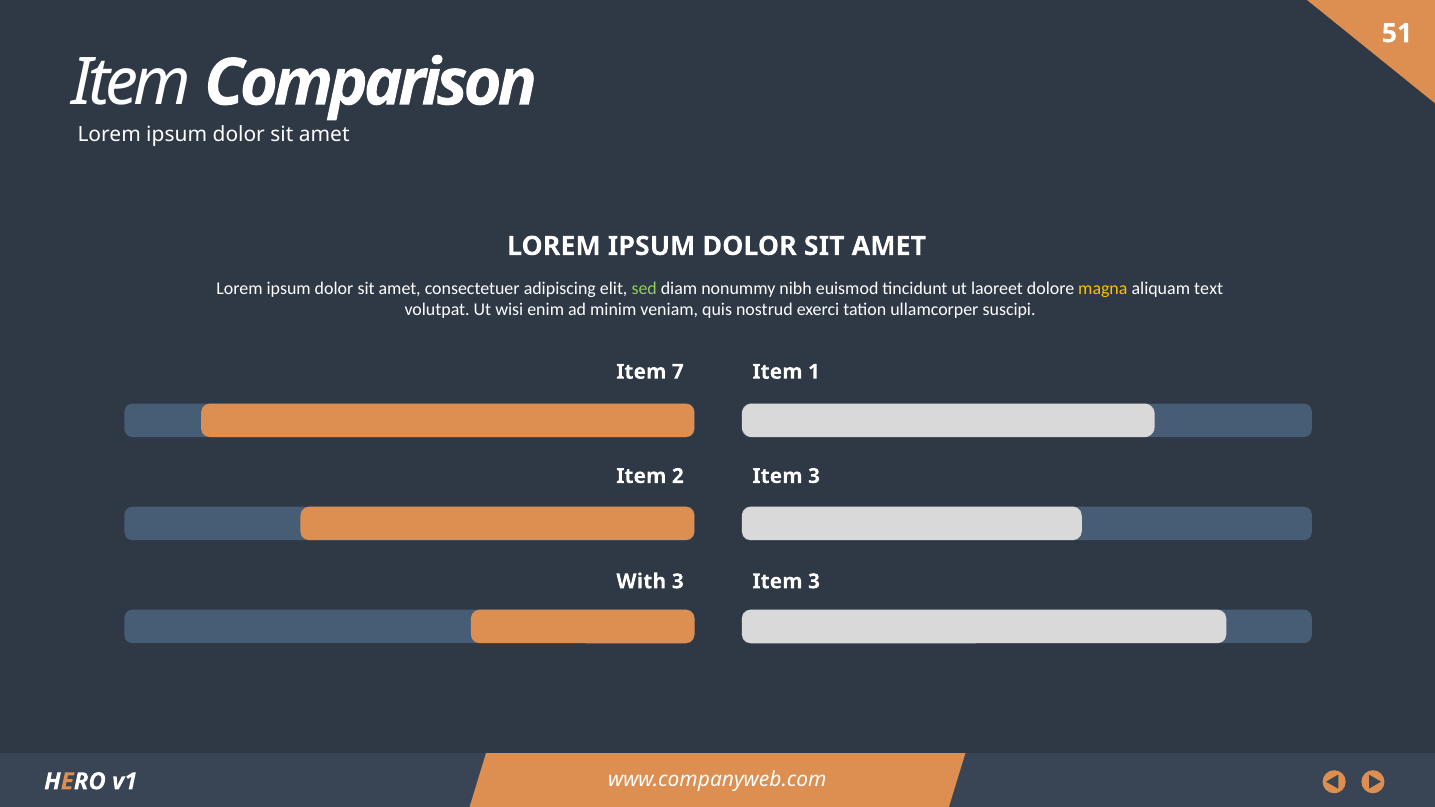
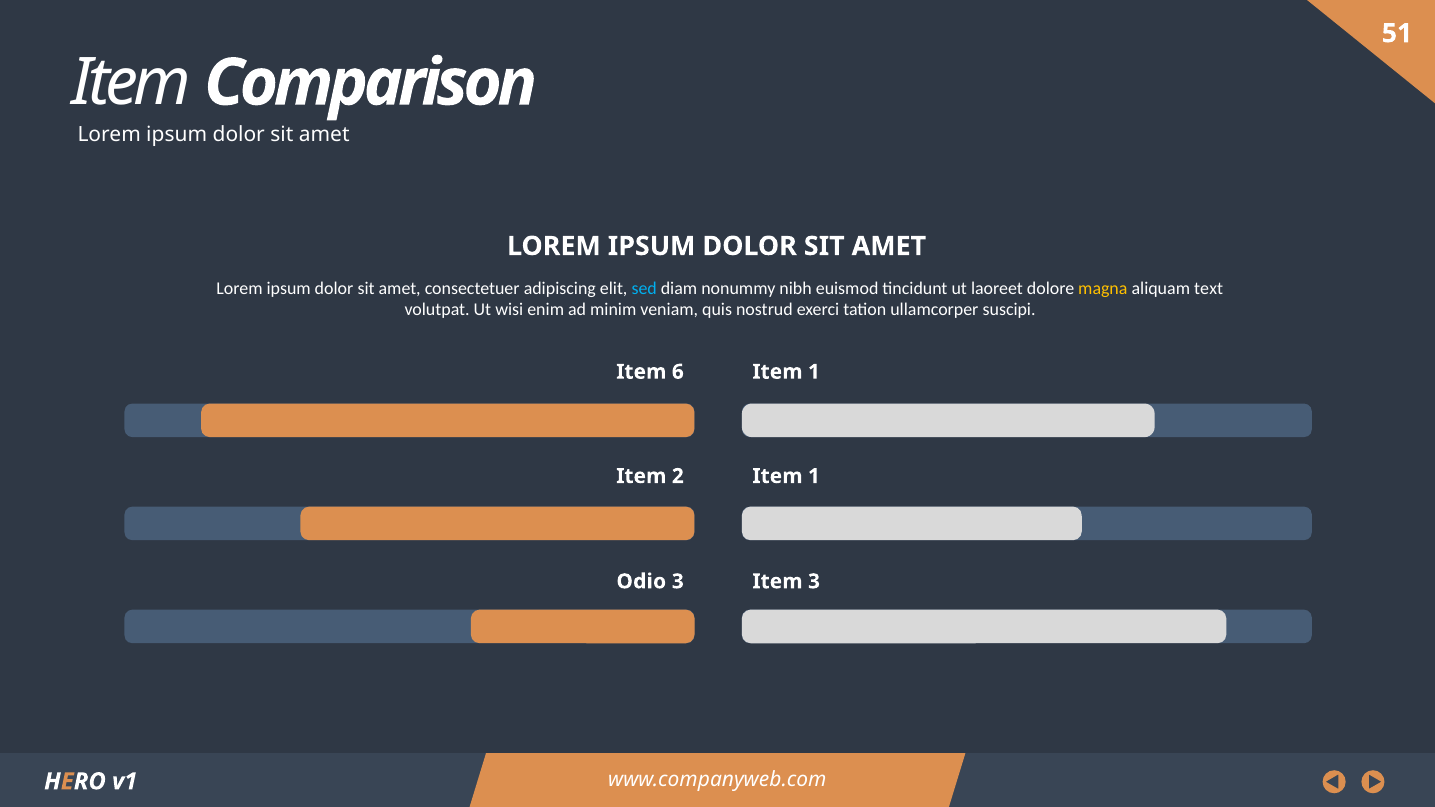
sed colour: light green -> light blue
7: 7 -> 6
3 at (814, 476): 3 -> 1
With: With -> Odio
